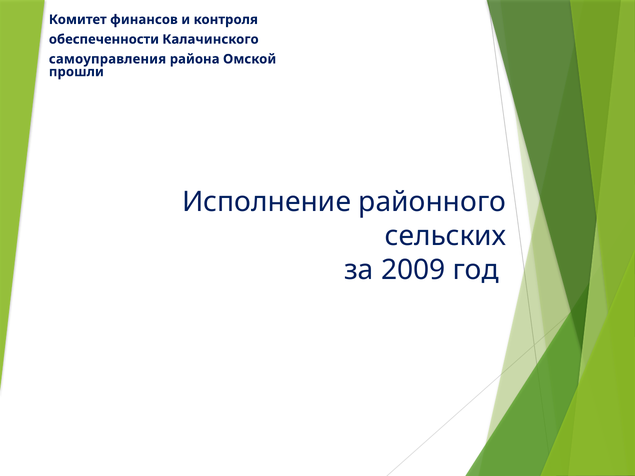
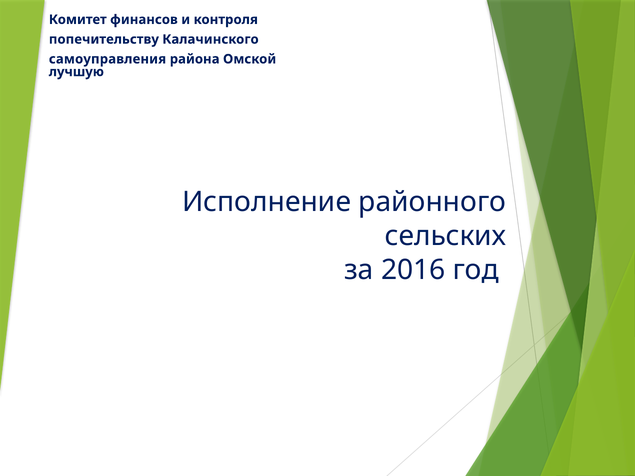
обеспеченности: обеспеченности -> попечительству
прошли: прошли -> лучшую
2009: 2009 -> 2016
